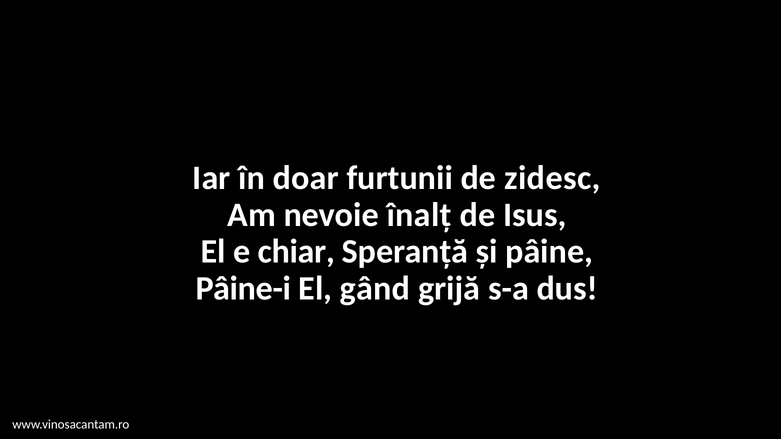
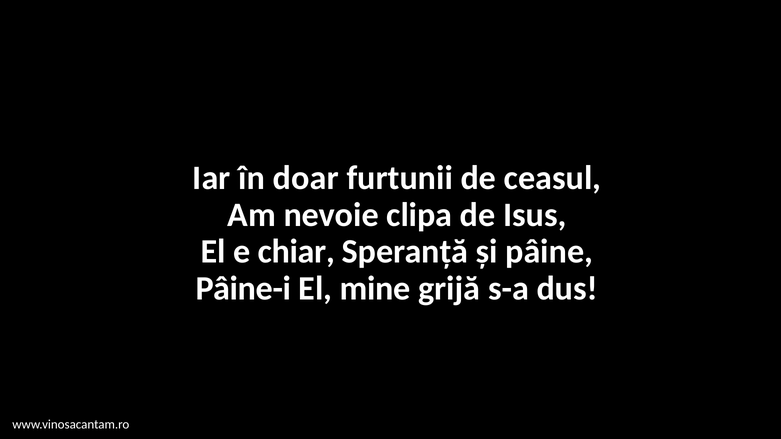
zidesc: zidesc -> ceasul
înalț: înalț -> clipa
gând: gând -> mine
